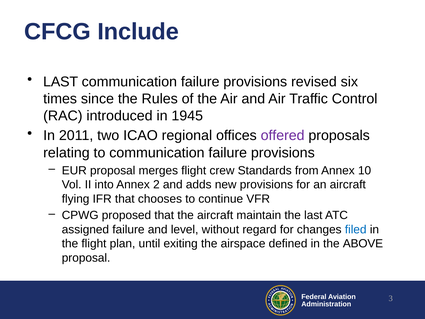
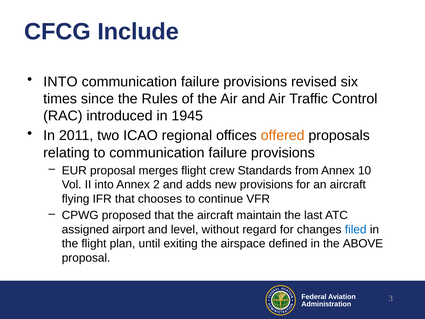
LAST at (61, 82): LAST -> INTO
offered colour: purple -> orange
assigned failure: failure -> airport
